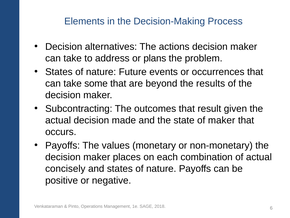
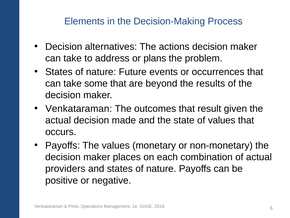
Subcontracting at (79, 108): Subcontracting -> Venkataraman
of maker: maker -> values
concisely: concisely -> providers
